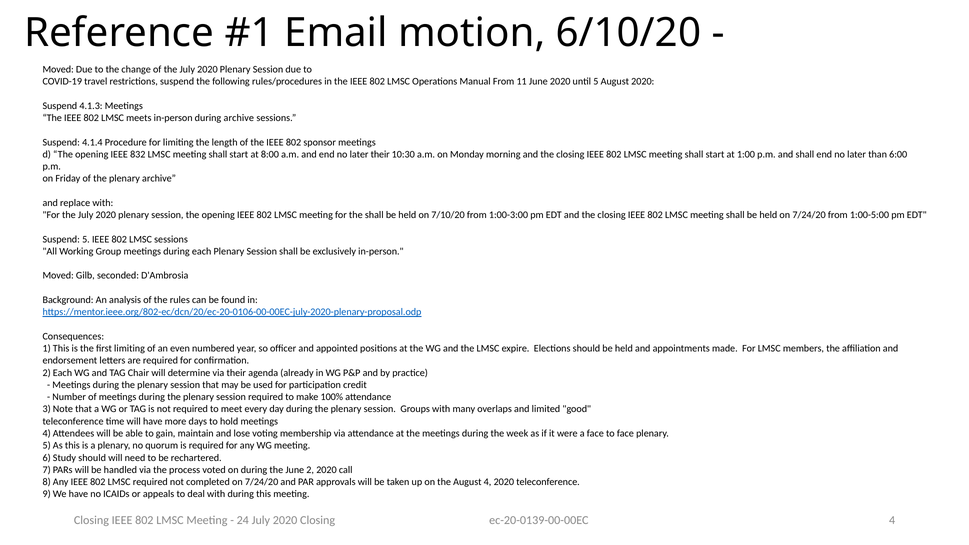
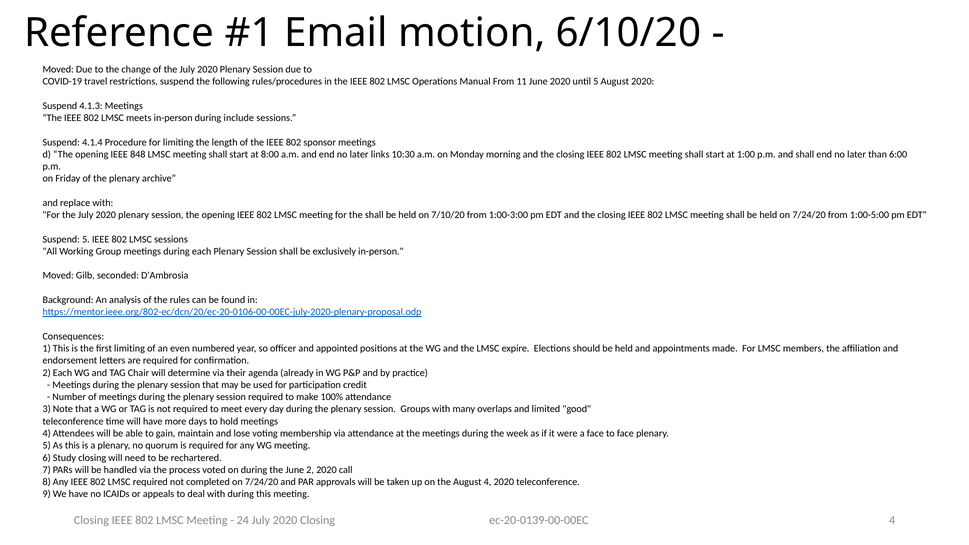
during archive: archive -> include
832: 832 -> 848
later their: their -> links
Study should: should -> closing
